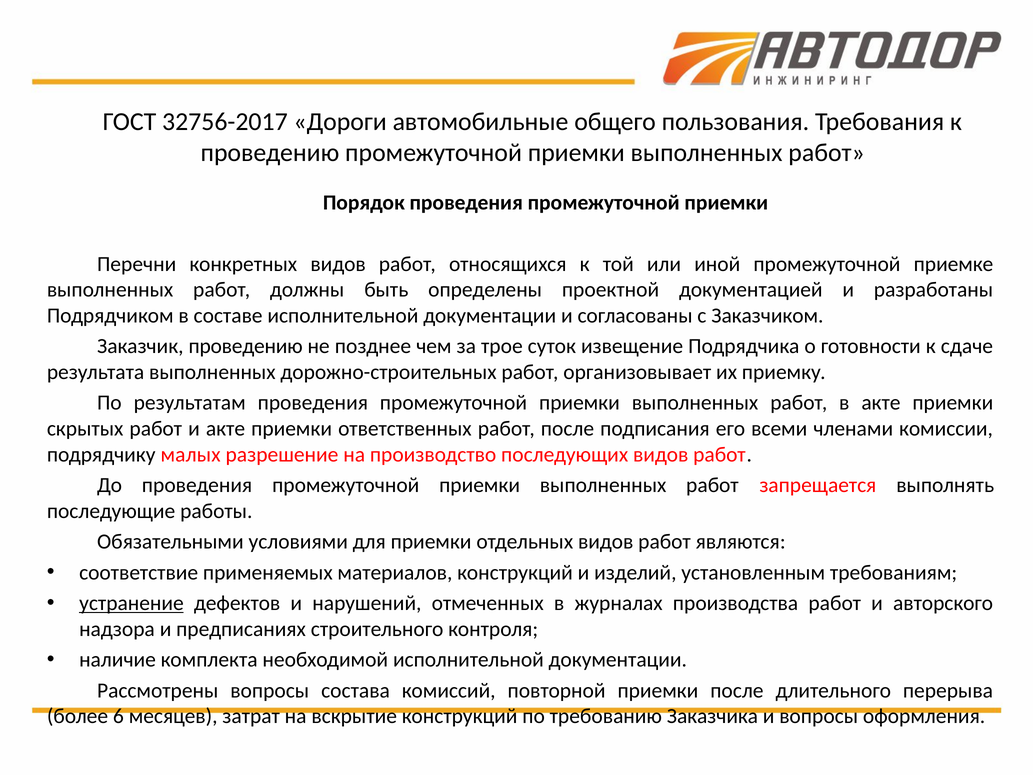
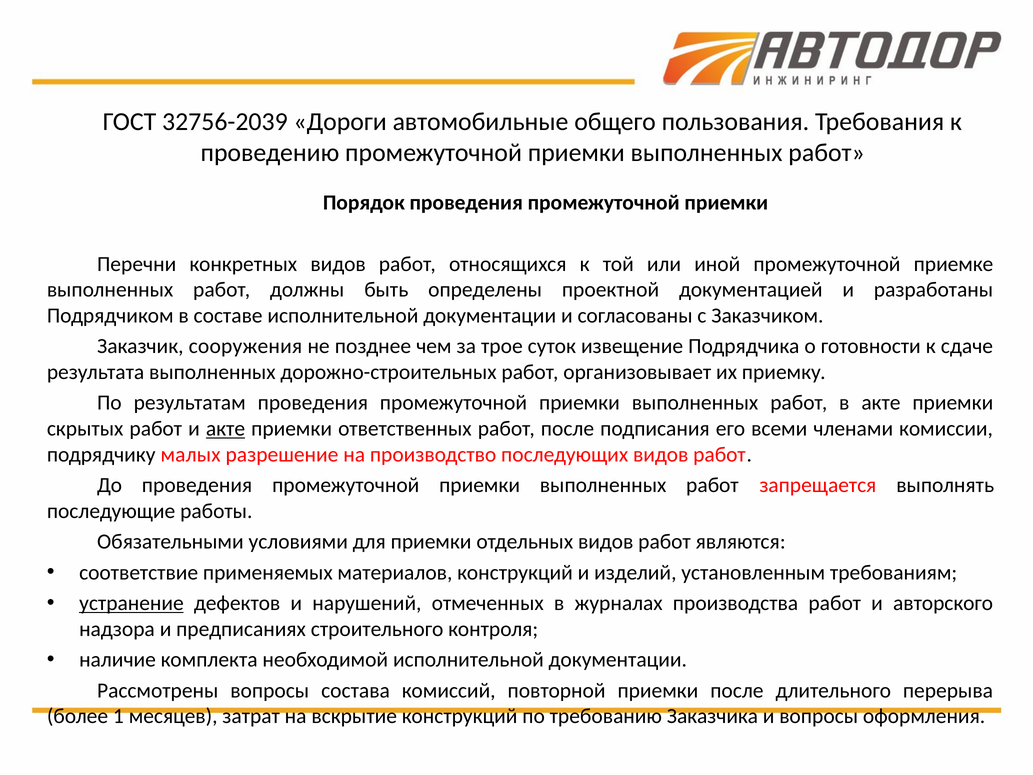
32756-2017: 32756-2017 -> 32756-2039
Заказчик проведению: проведению -> сооружения
акте at (226, 429) underline: none -> present
6: 6 -> 1
